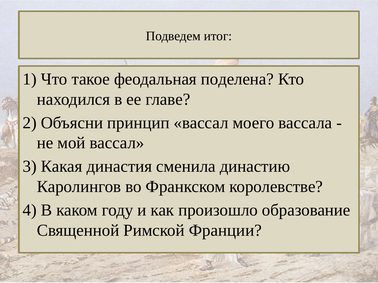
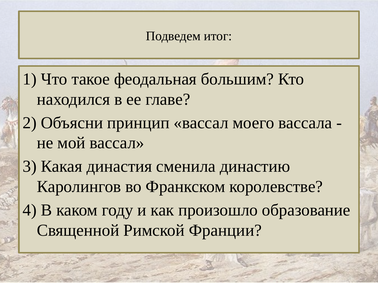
поделена: поделена -> большим
